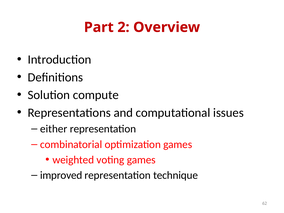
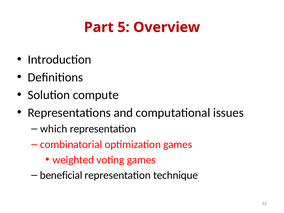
2: 2 -> 5
either: either -> which
improved: improved -> beneficial
